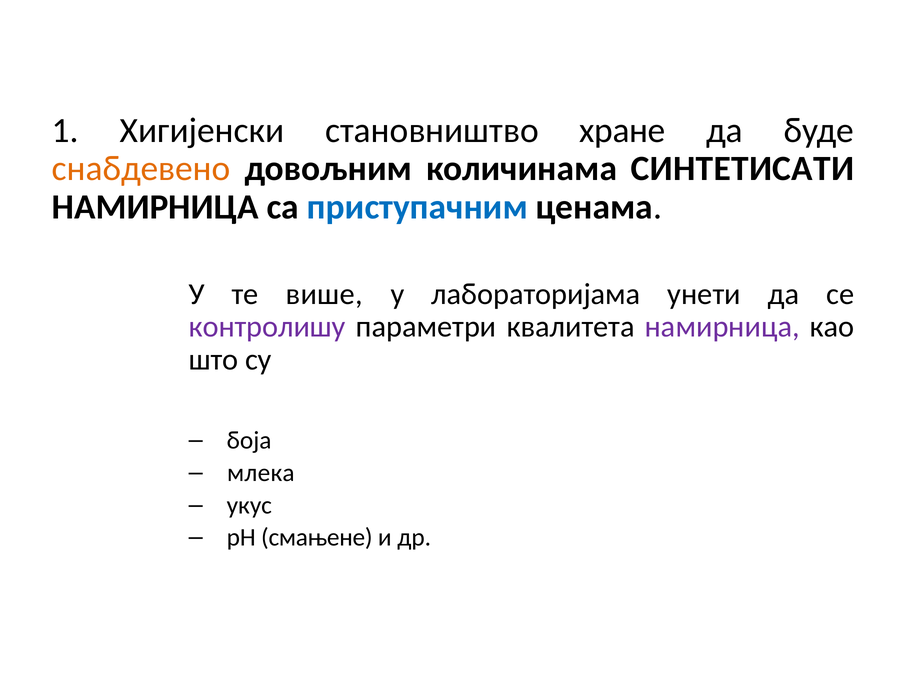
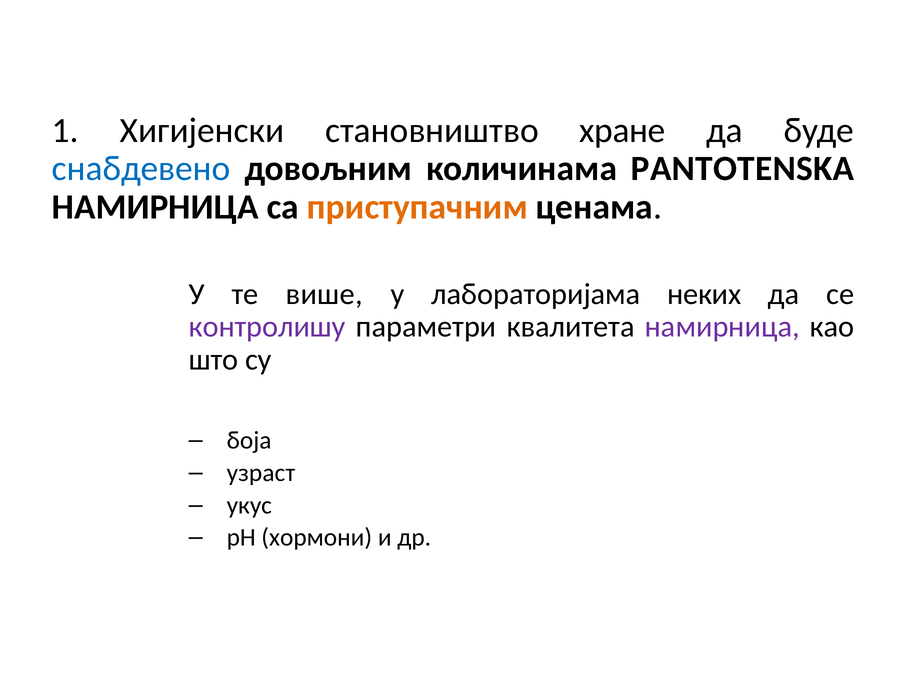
снабдевено colour: orange -> blue
СИНТЕТИСАТИ: СИНТЕТИСАТИ -> PANTOTENSKA
приступачним colour: blue -> orange
унети: унети -> неких
млека: млека -> узраст
смањене: смањене -> хормони
